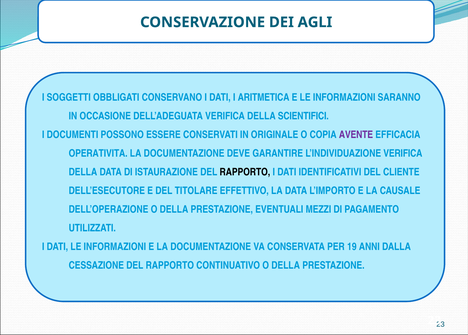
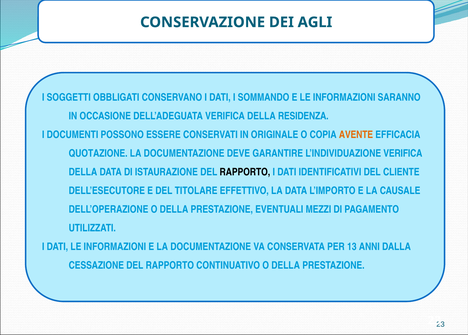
ARITMETICA: ARITMETICA -> SOMMANDO
SCIENTIFICI: SCIENTIFICI -> RESIDENZA
AVENTE colour: purple -> orange
OPERATIVITA: OPERATIVITA -> QUOTAZIONE
19: 19 -> 13
